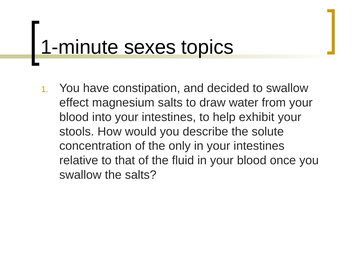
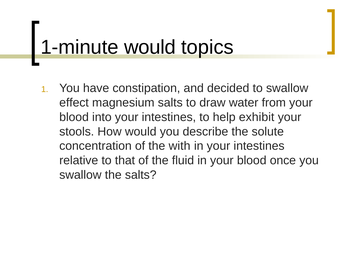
1-minute sexes: sexes -> would
only: only -> with
